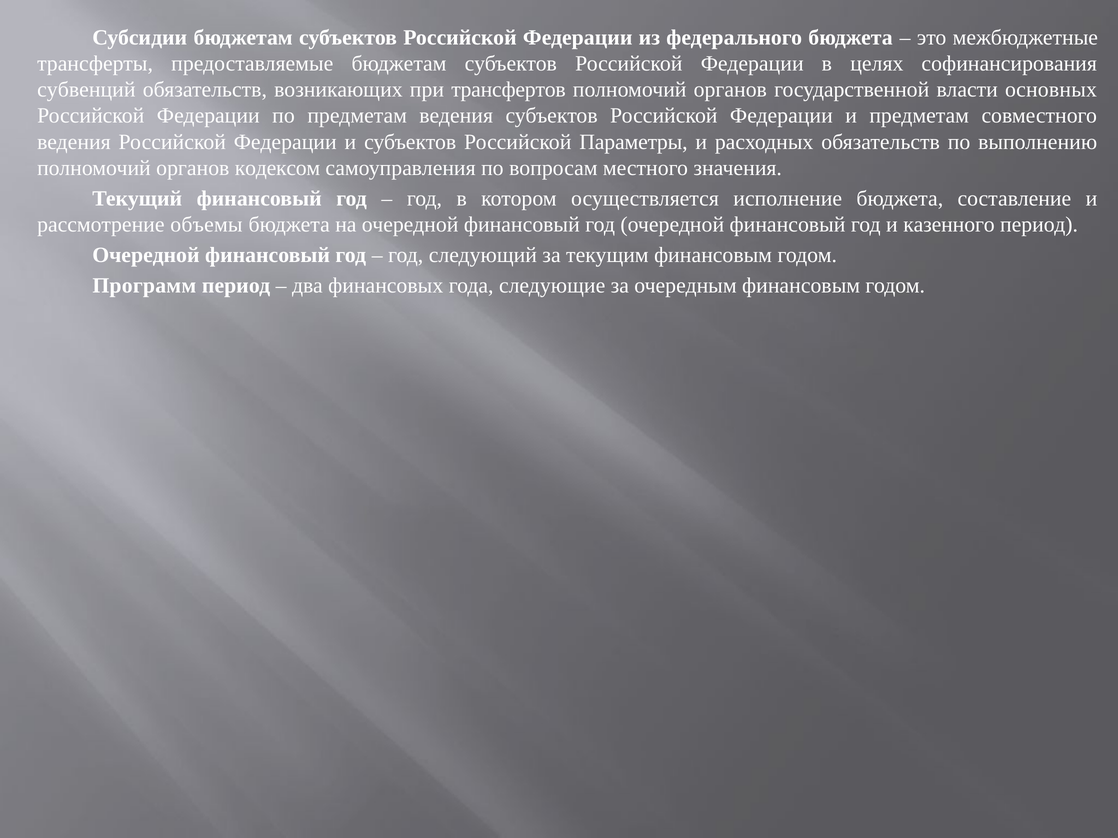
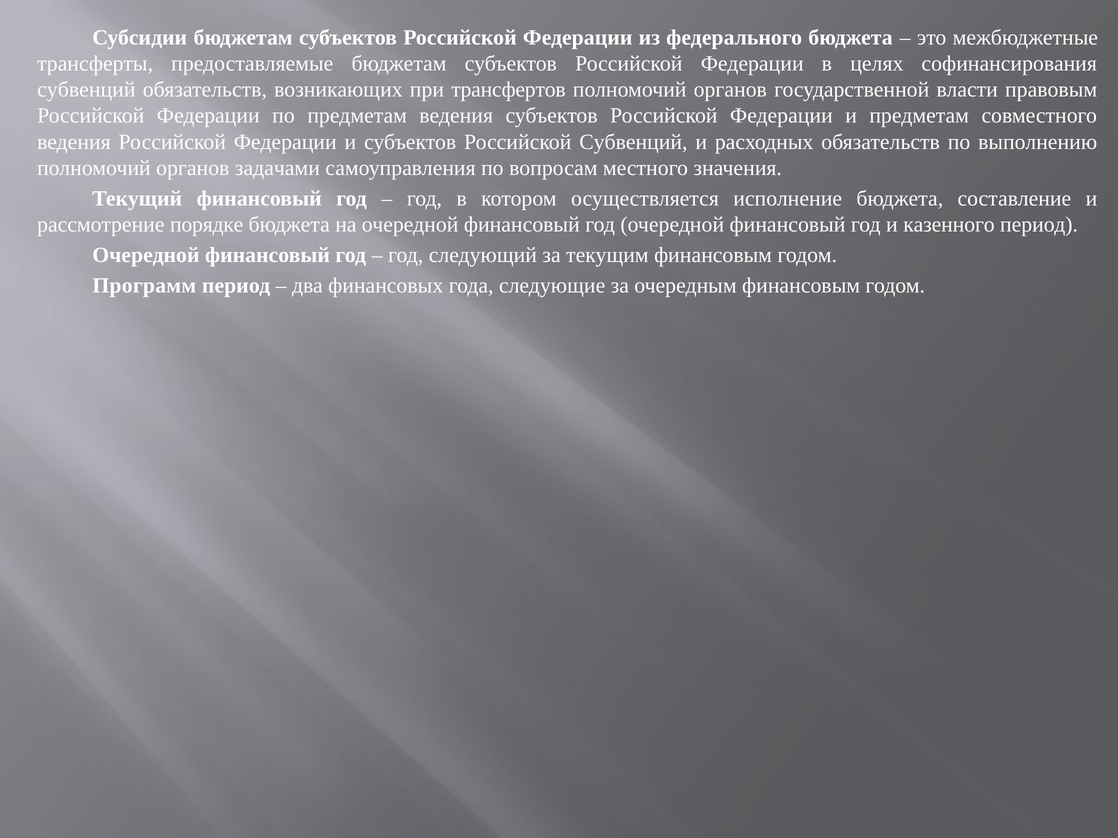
основных: основных -> правовым
Российской Параметры: Параметры -> Субвенций
кодексом: кодексом -> задачами
объемы: объемы -> порядке
